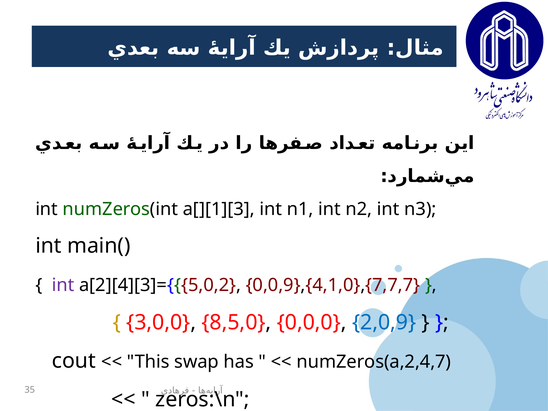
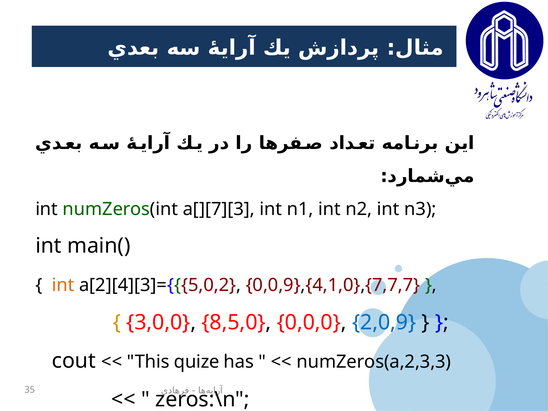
a[][1][3: a[][1][3 -> a[][7][3
int at (63, 285) colour: purple -> orange
swap: swap -> quize
numZeros(a,2,4,7: numZeros(a,2,4,7 -> numZeros(a,2,3,3
